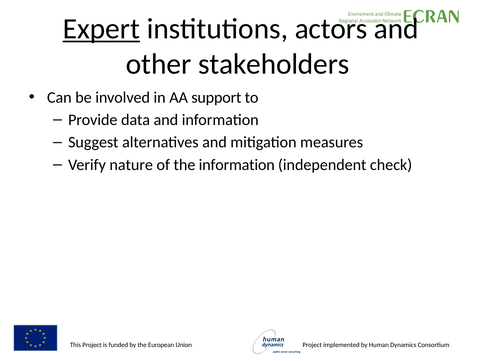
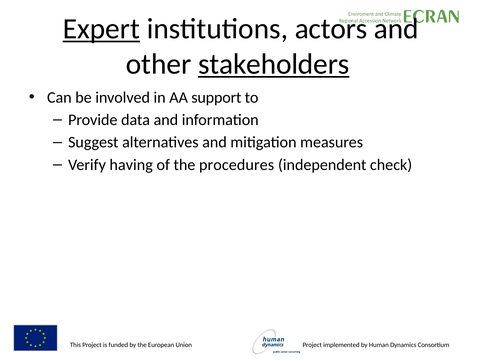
stakeholders underline: none -> present
nature: nature -> having
the information: information -> procedures
